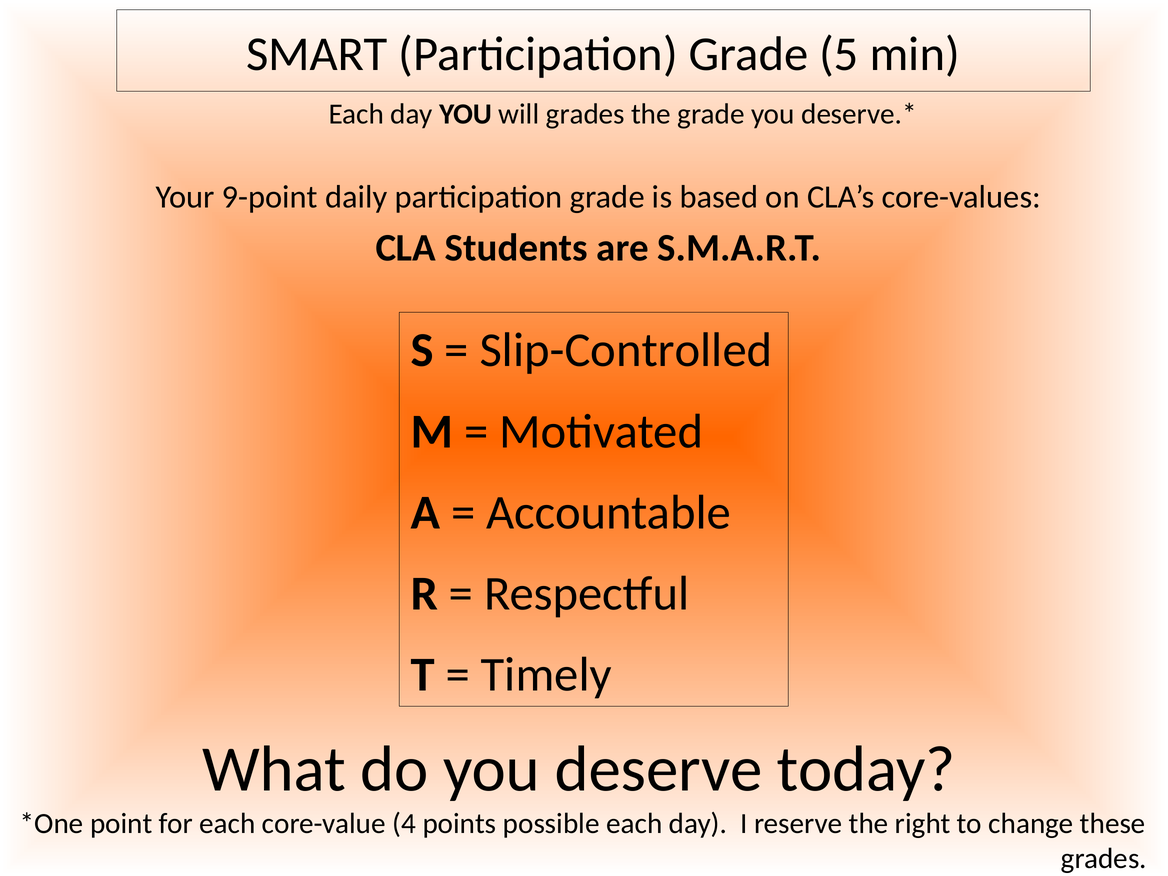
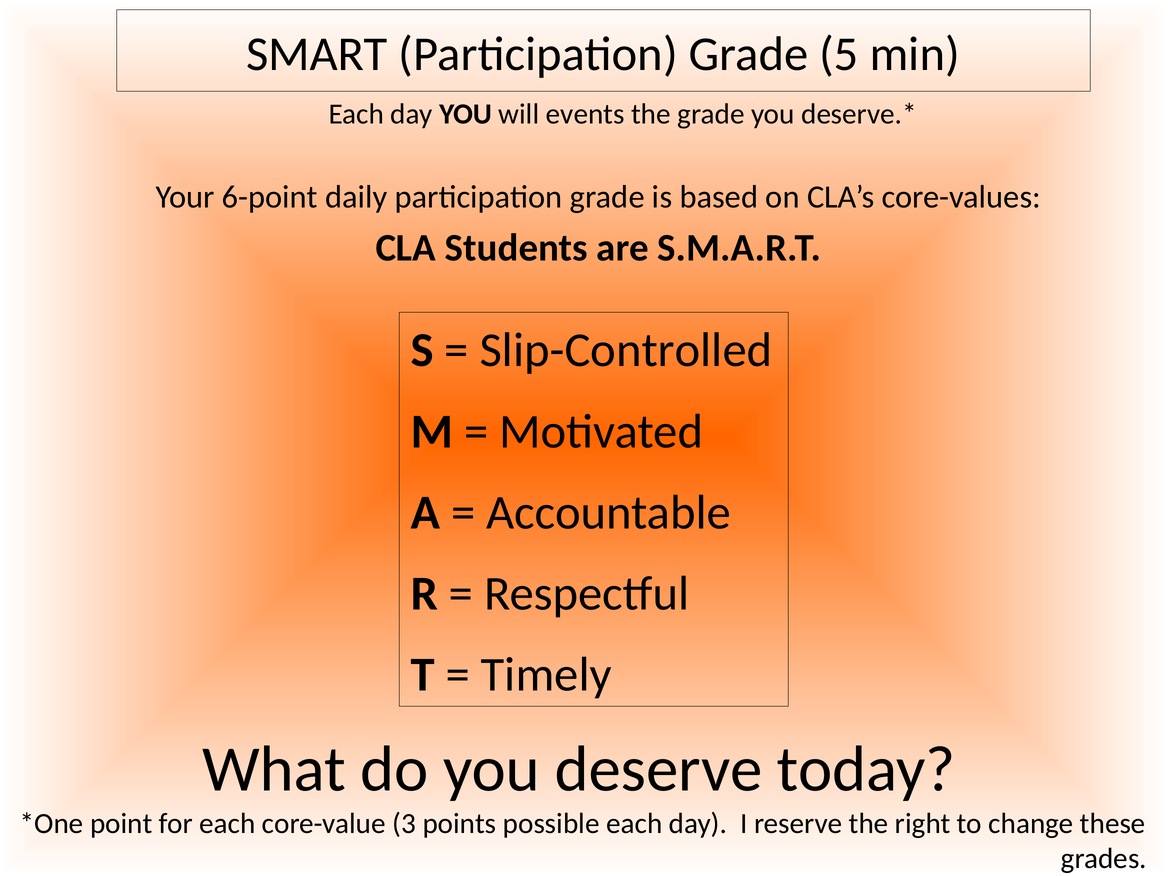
will grades: grades -> events
9-point: 9-point -> 6-point
4: 4 -> 3
